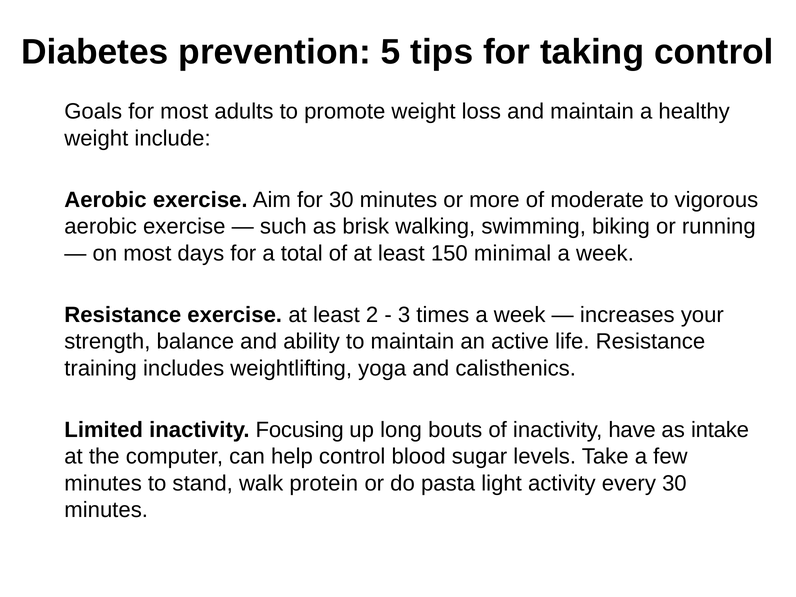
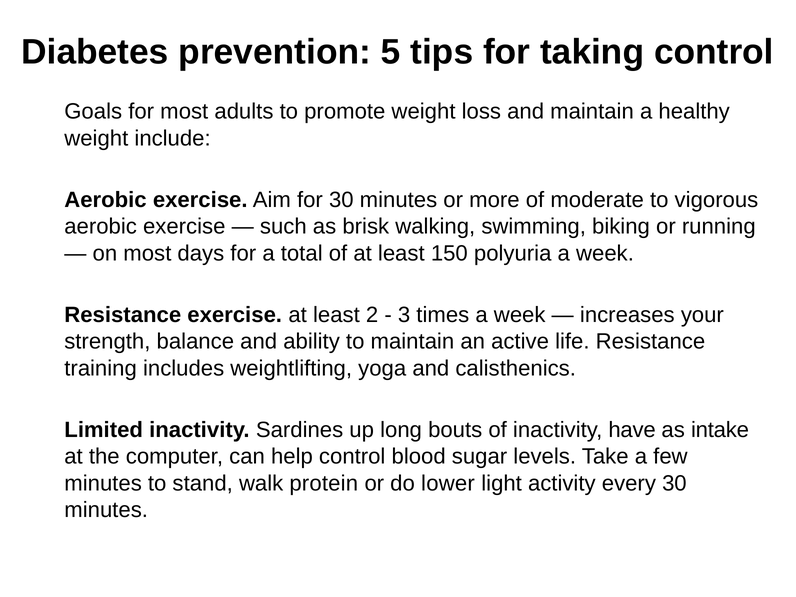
minimal: minimal -> polyuria
Focusing: Focusing -> Sardines
pasta: pasta -> lower
